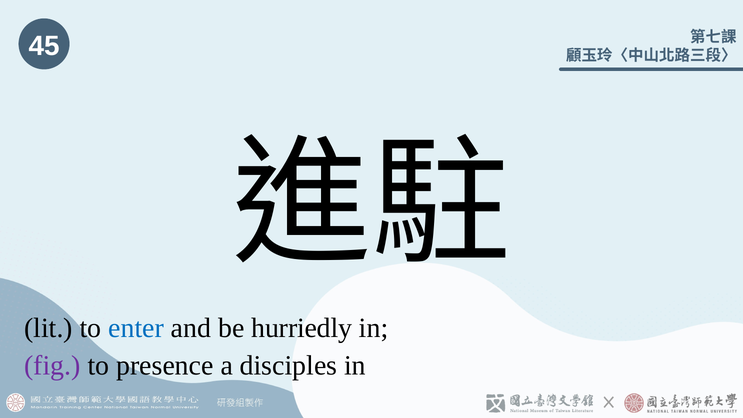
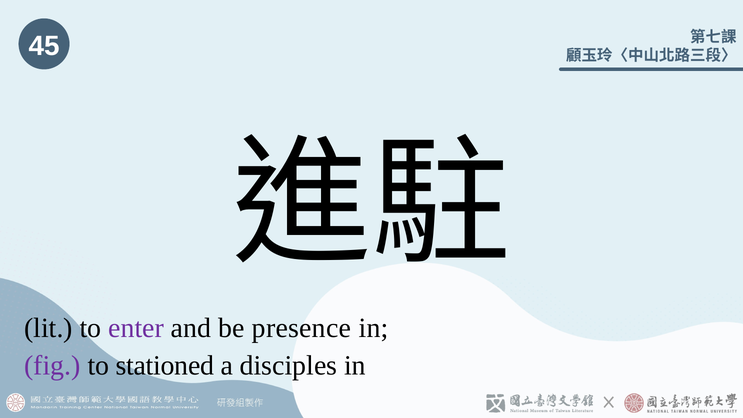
enter colour: blue -> purple
hurriedly: hurriedly -> presence
presence: presence -> stationed
